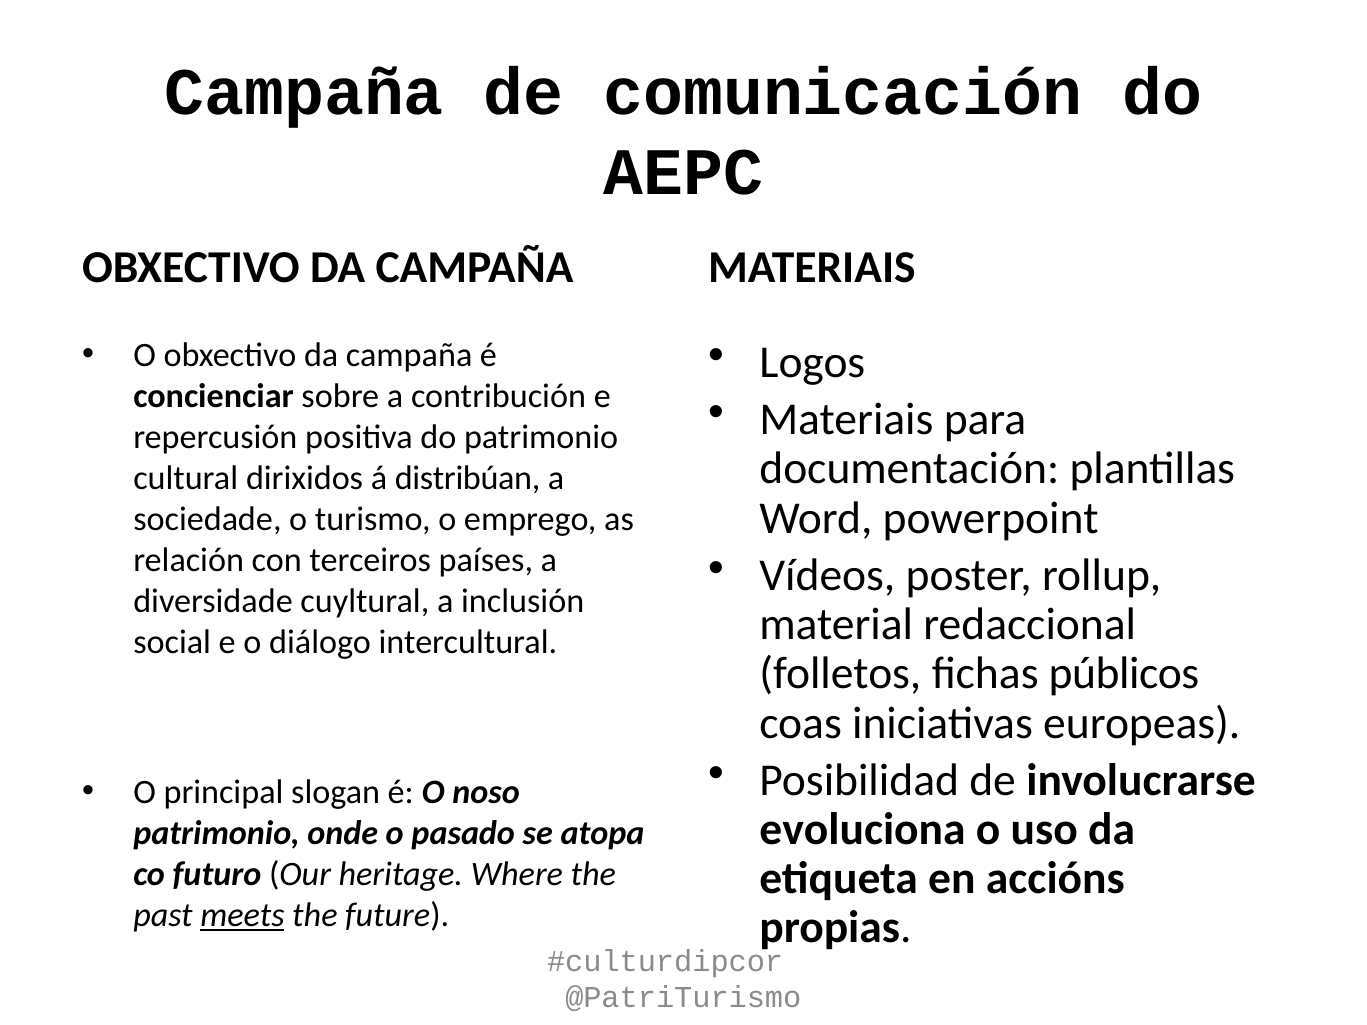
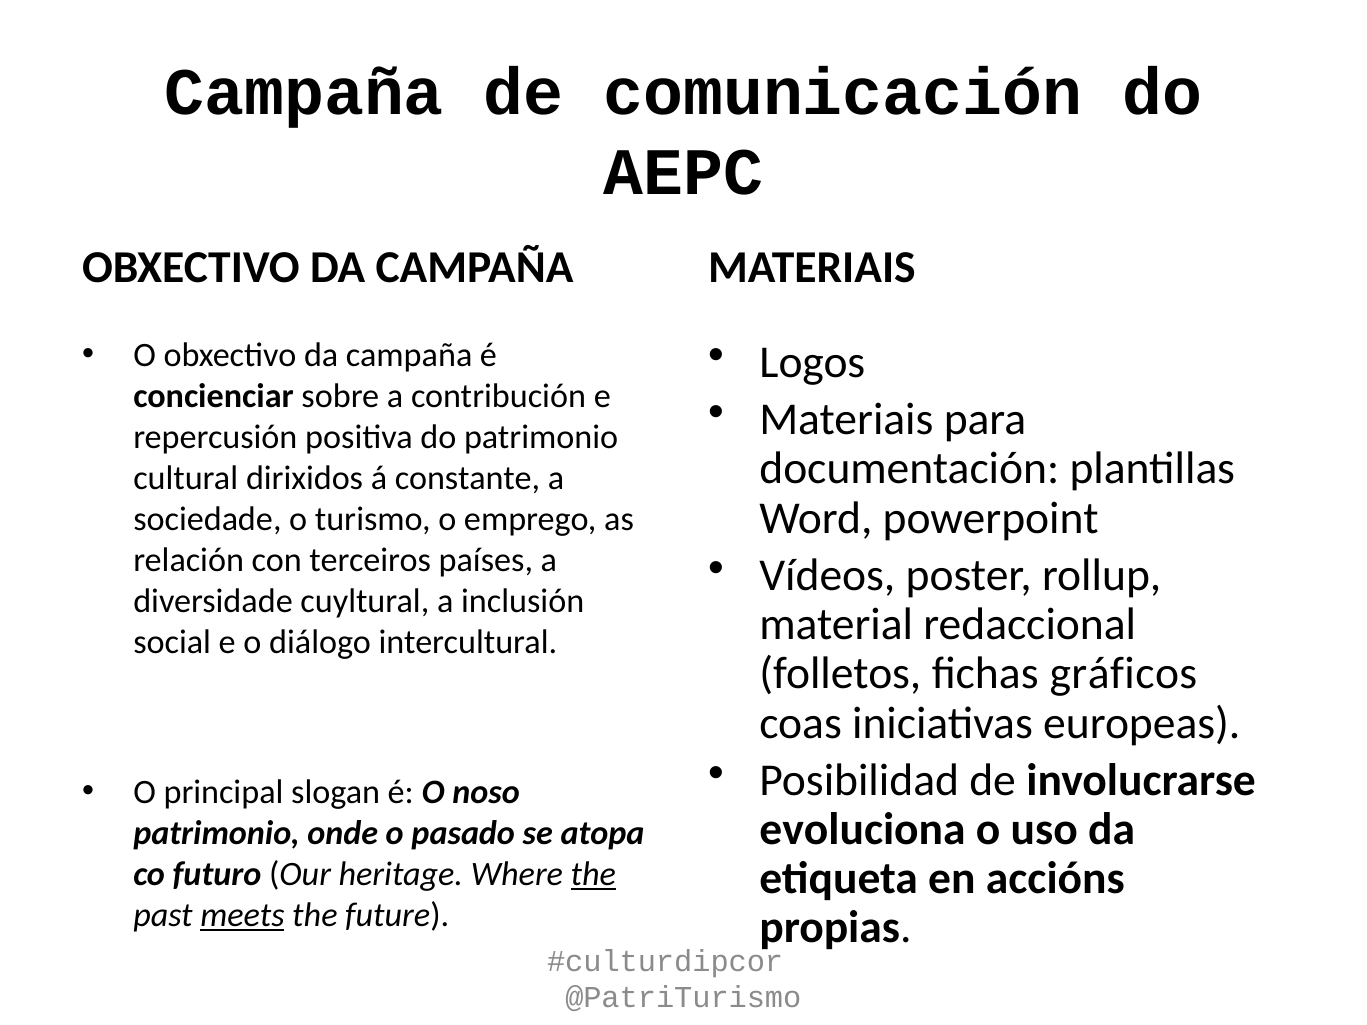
distribúan: distribúan -> constante
públicos: públicos -> gráficos
the at (593, 874) underline: none -> present
